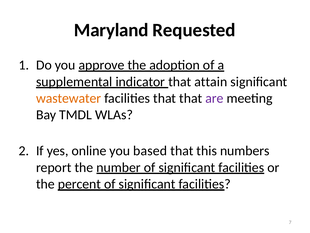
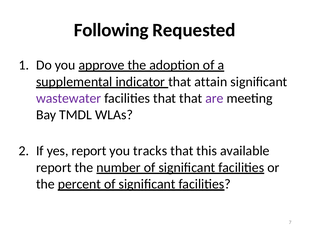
Maryland: Maryland -> Following
wastewater colour: orange -> purple
yes online: online -> report
based: based -> tracks
numbers: numbers -> available
